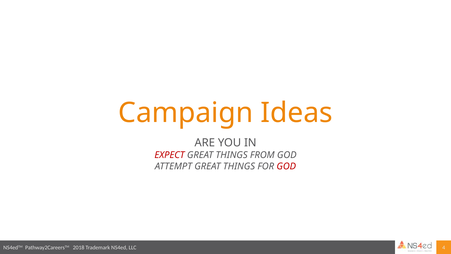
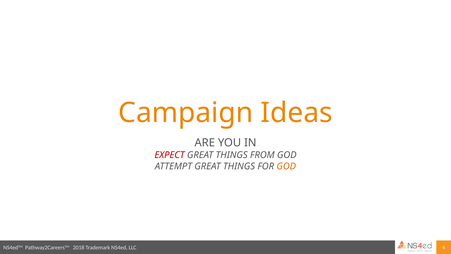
GOD at (286, 166) colour: red -> orange
